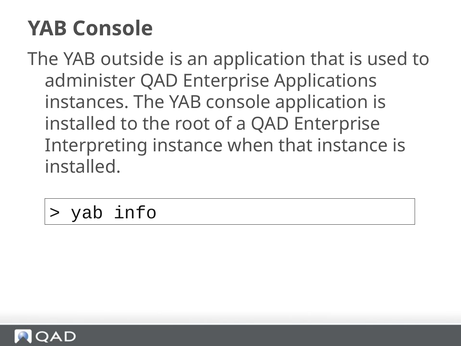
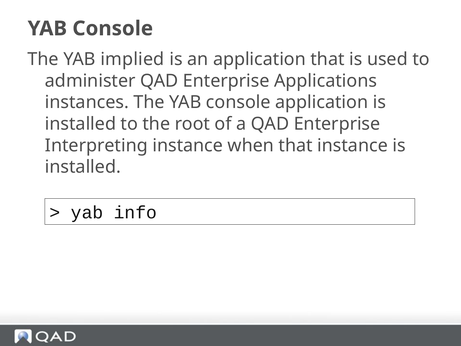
outside: outside -> implied
